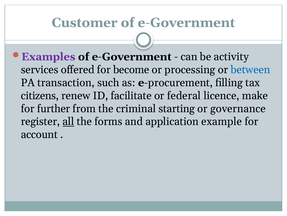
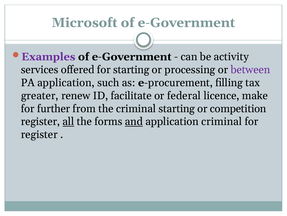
Customer: Customer -> Microsoft
for become: become -> starting
between colour: blue -> purple
PA transaction: transaction -> application
citizens: citizens -> greater
governance: governance -> competition
and underline: none -> present
application example: example -> criminal
account at (39, 134): account -> register
